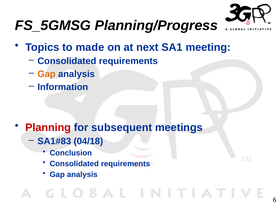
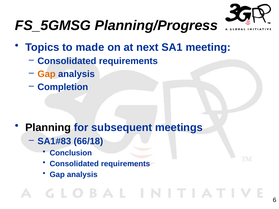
Information: Information -> Completion
Planning colour: red -> black
04/18: 04/18 -> 66/18
